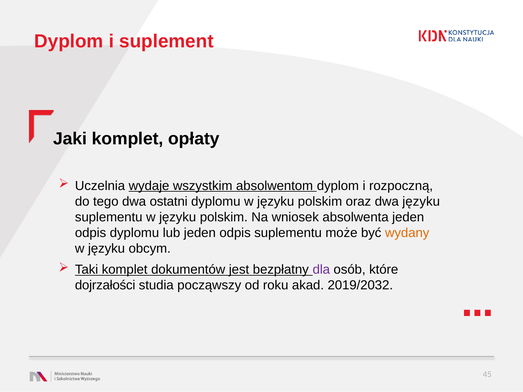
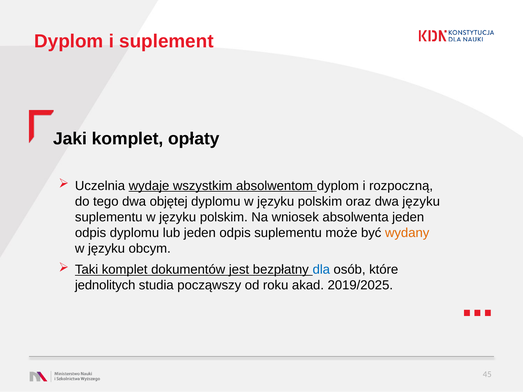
ostatni: ostatni -> objętej
dla colour: purple -> blue
dojrzałości: dojrzałości -> jednolitych
2019/2032: 2019/2032 -> 2019/2025
